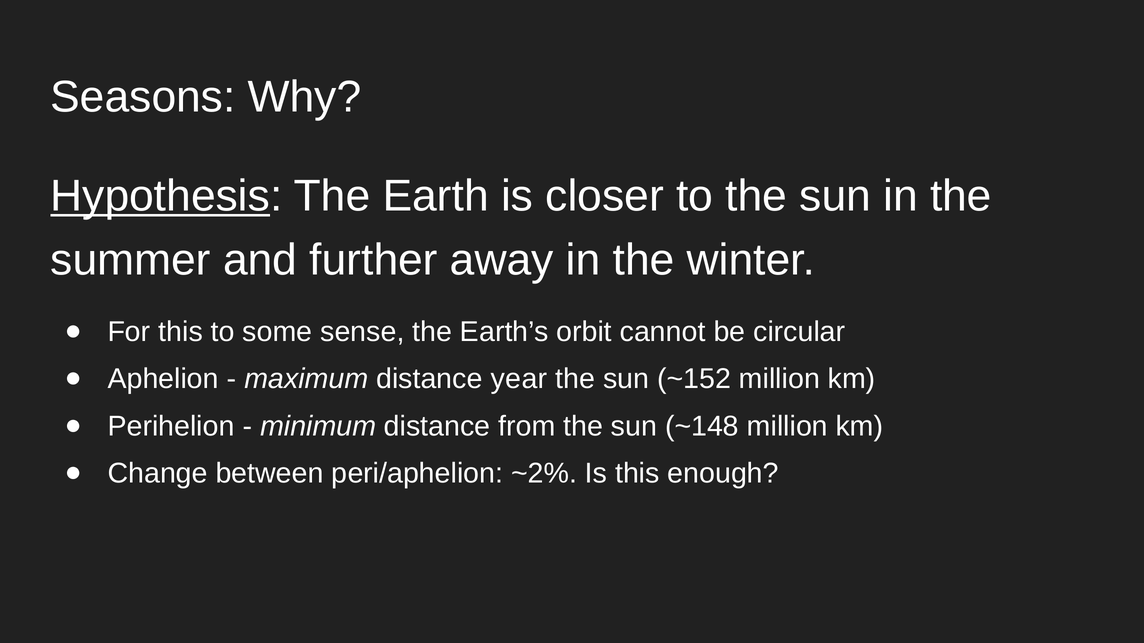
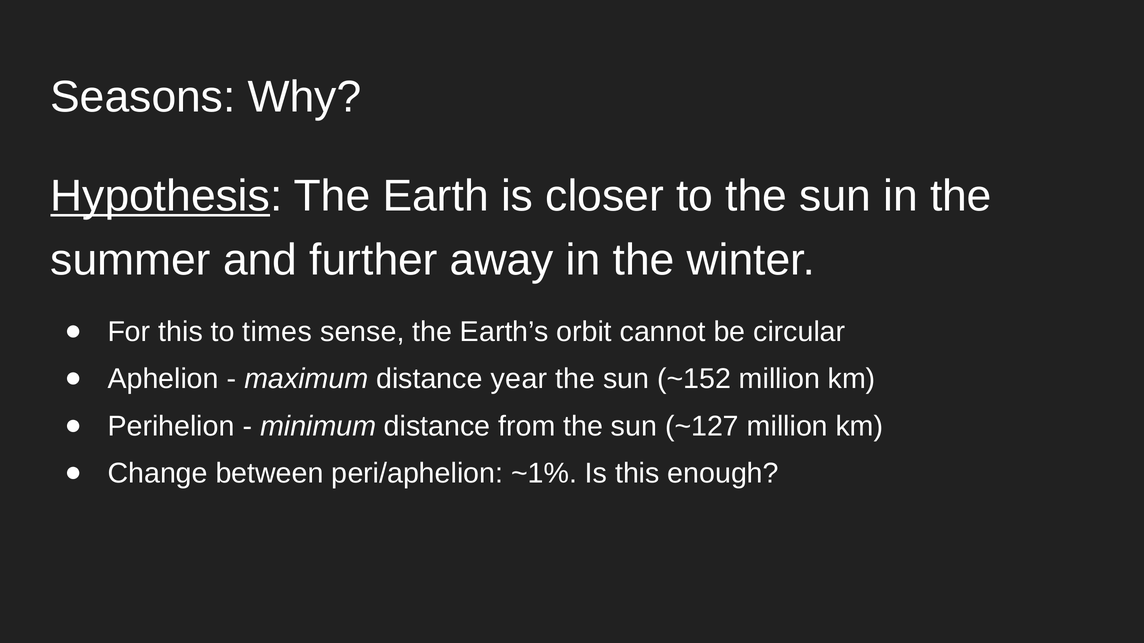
some: some -> times
~148: ~148 -> ~127
~2%: ~2% -> ~1%
